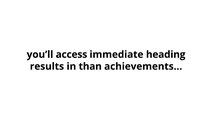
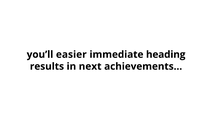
access: access -> easier
than: than -> next
